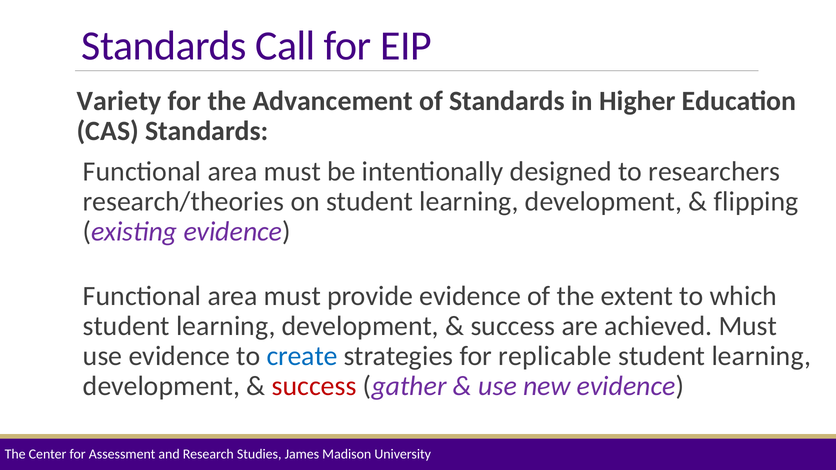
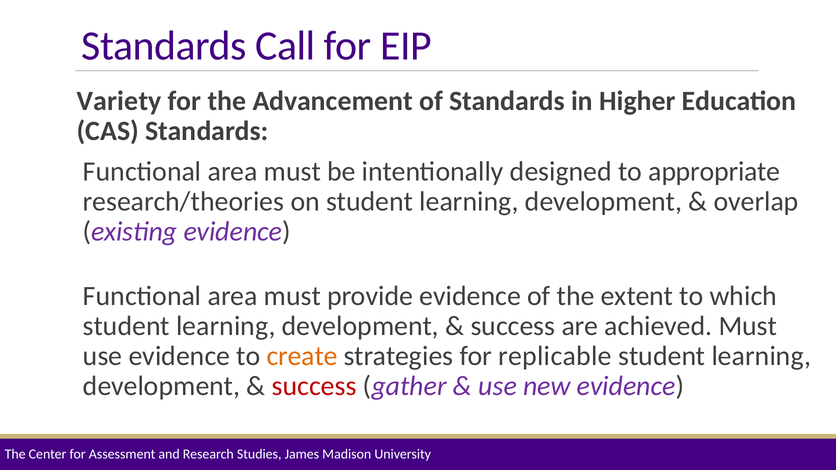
researchers: researchers -> appropriate
flipping: flipping -> overlap
create colour: blue -> orange
